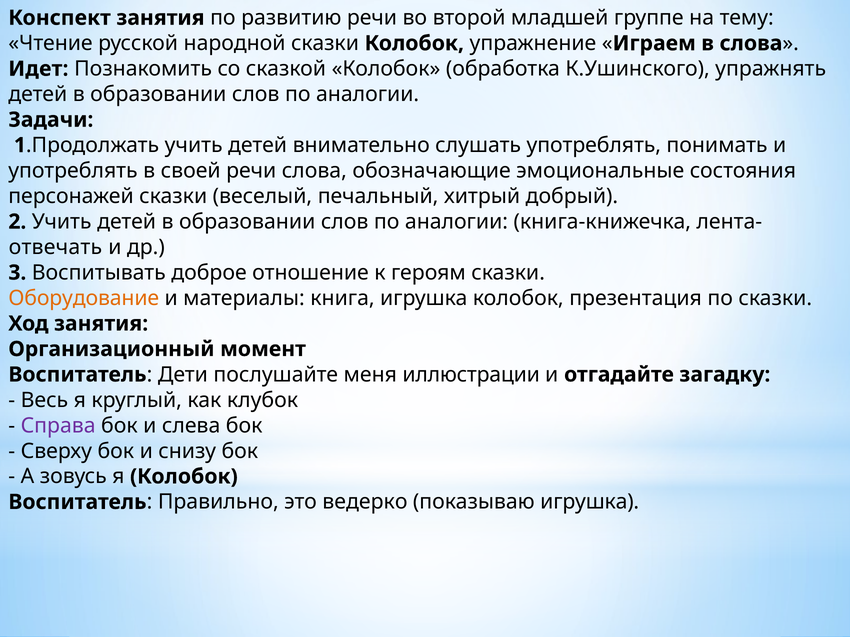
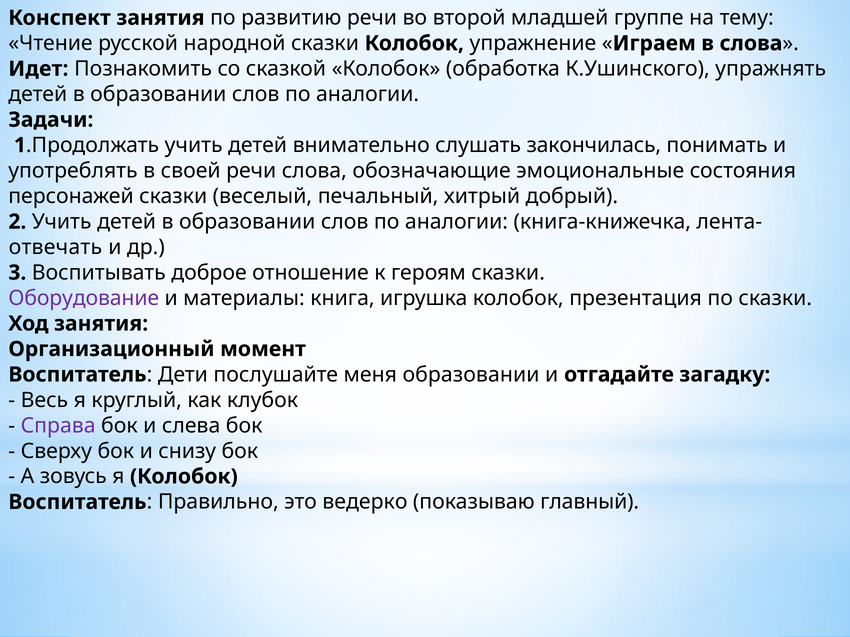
слушать употреблять: употреблять -> закончилась
Оборудование colour: orange -> purple
меня иллюстрации: иллюстрации -> образовании
показываю игрушка: игрушка -> главный
